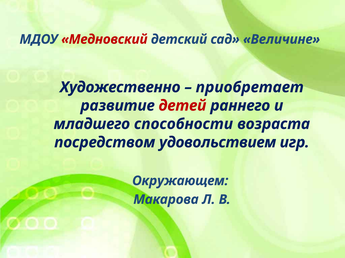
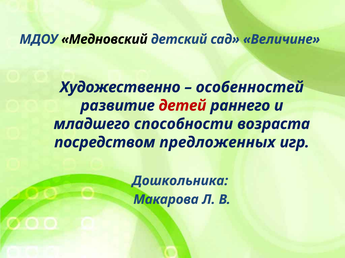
Медновский colour: red -> black
приобретает: приобретает -> особенностей
удовольствием: удовольствием -> предложенных
Окружающем: Окружающем -> Дошкольника
